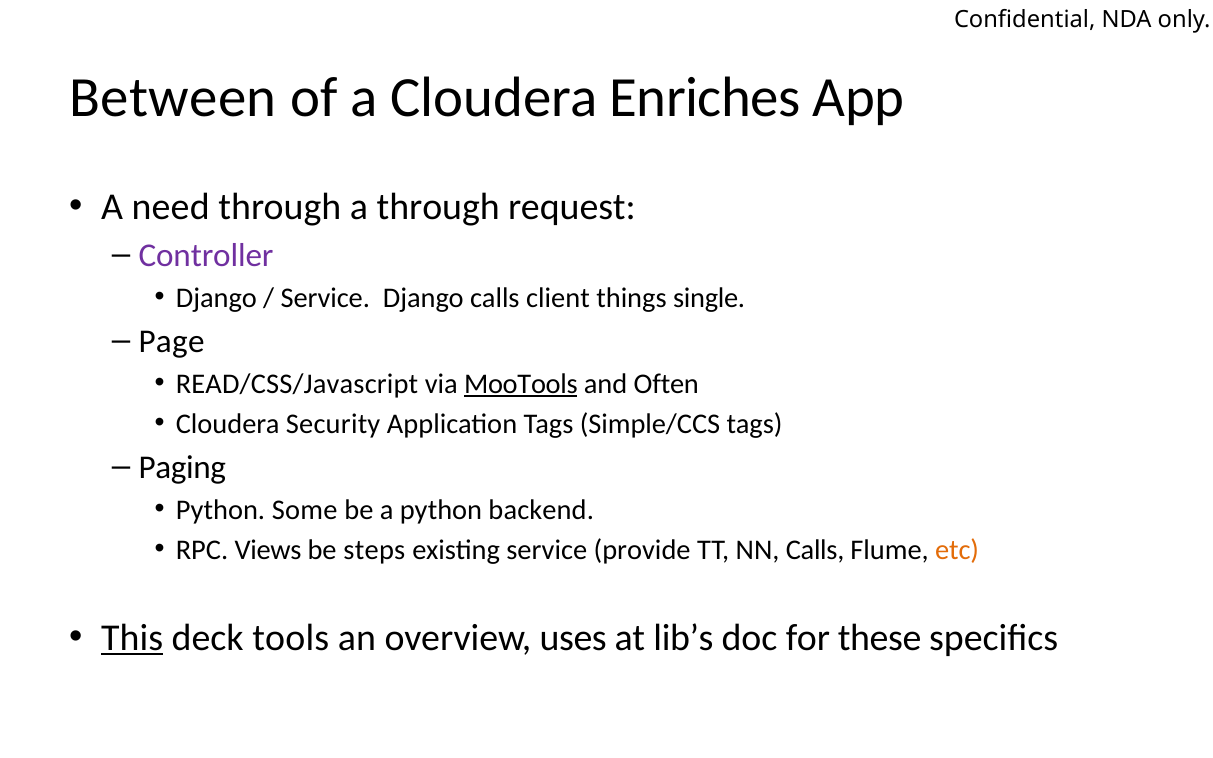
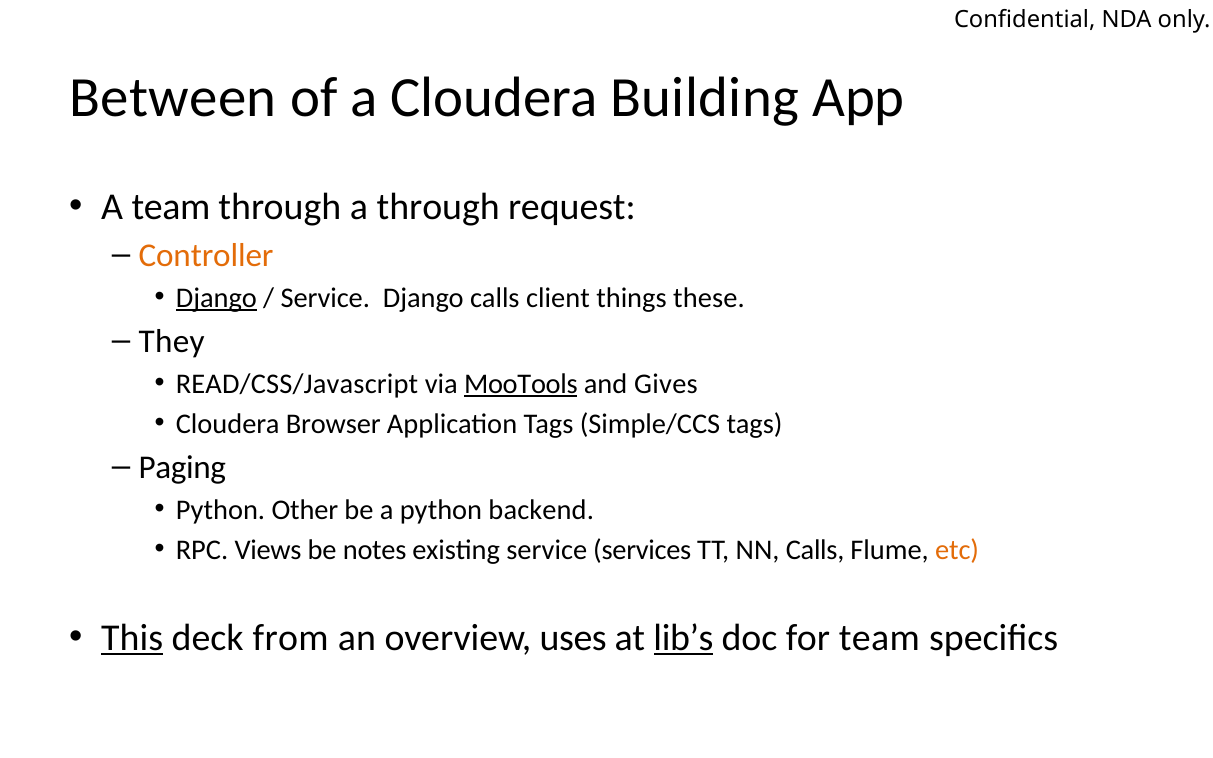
Enriches: Enriches -> Building
A need: need -> team
Controller colour: purple -> orange
Django at (216, 298) underline: none -> present
single: single -> these
Page: Page -> They
Often: Often -> Gives
Security: Security -> Browser
Some: Some -> Other
steps: steps -> notes
provide: provide -> services
tools: tools -> from
lib’s underline: none -> present
for these: these -> team
